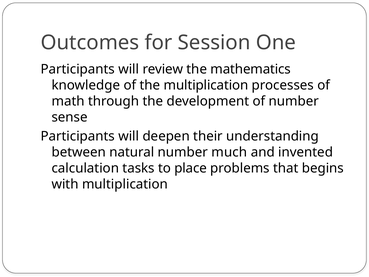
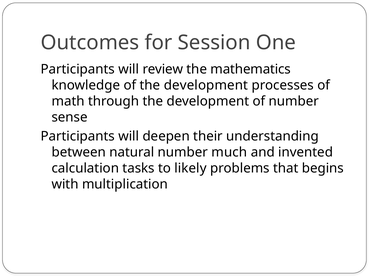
of the multiplication: multiplication -> development
place: place -> likely
